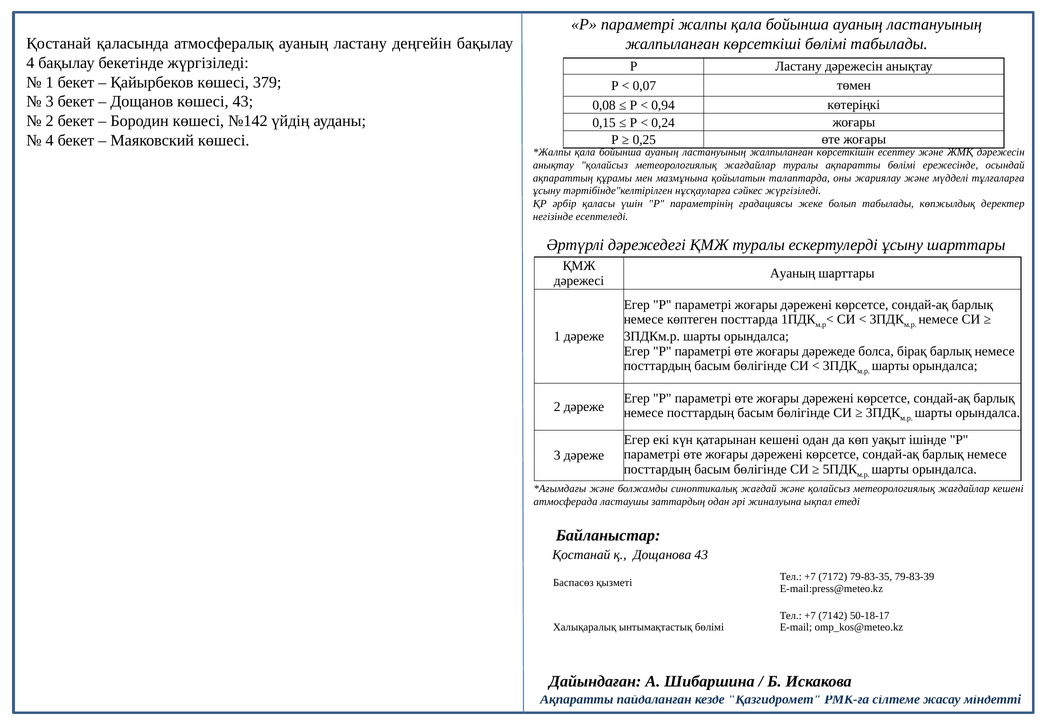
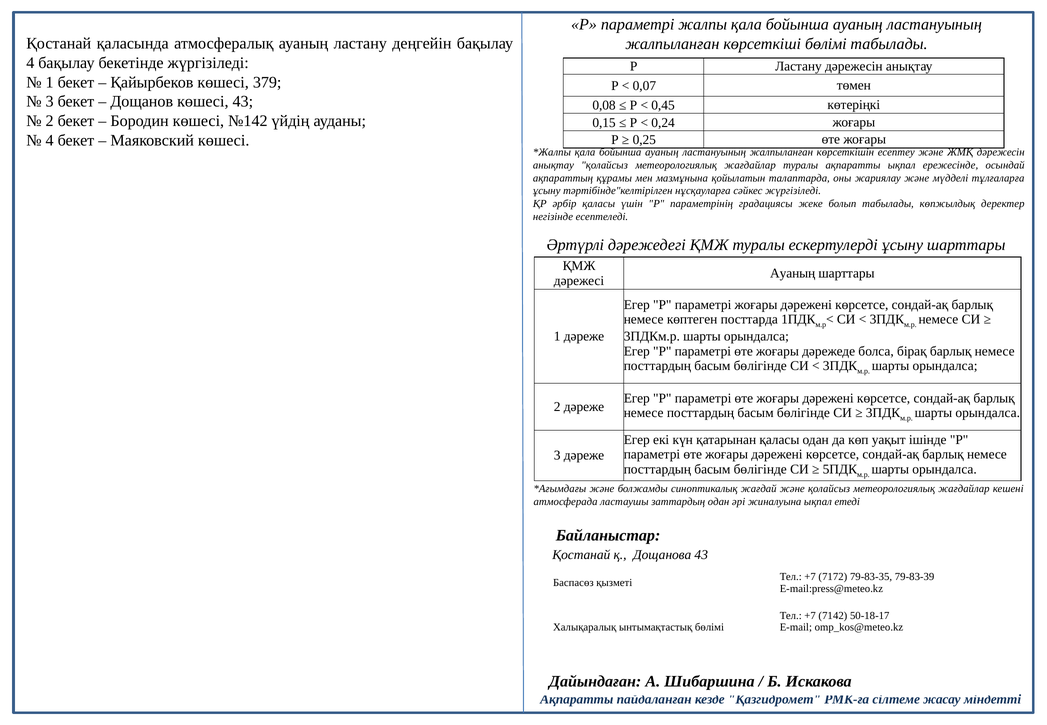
0,94: 0,94 -> 0,45
ақпаратты бөлімі: бөлімі -> ықпал
қатарынан кешені: кешені -> қаласы
